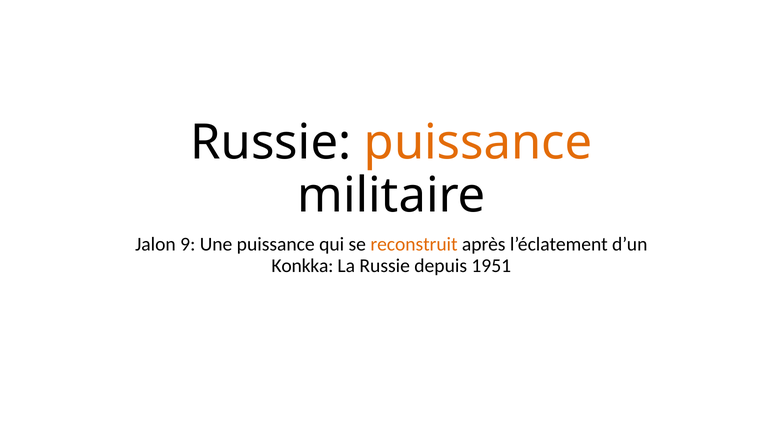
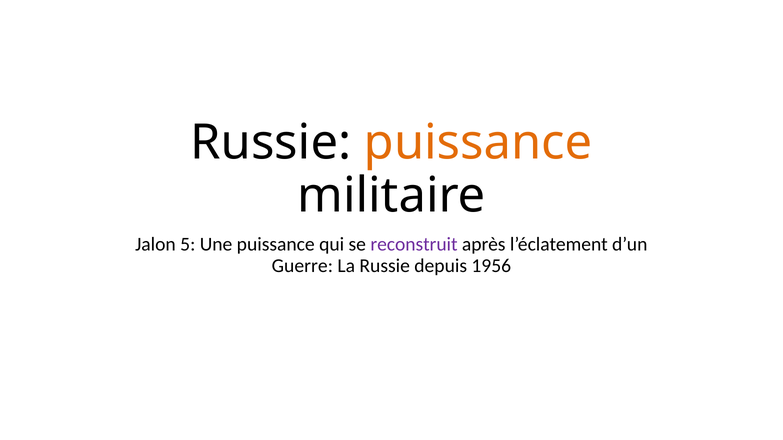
9: 9 -> 5
reconstruit colour: orange -> purple
Konkka: Konkka -> Guerre
1951: 1951 -> 1956
